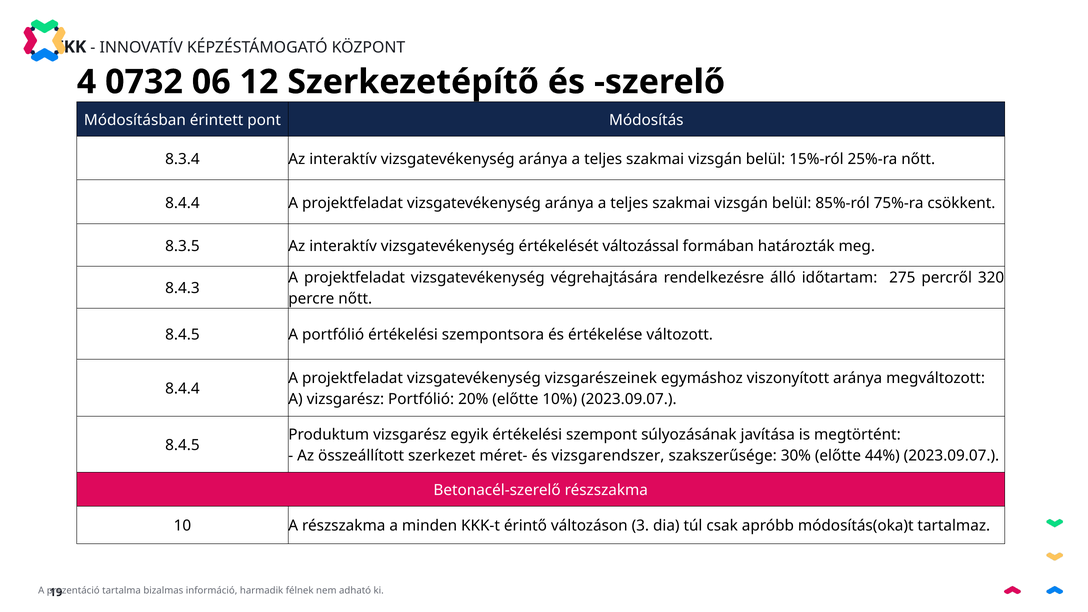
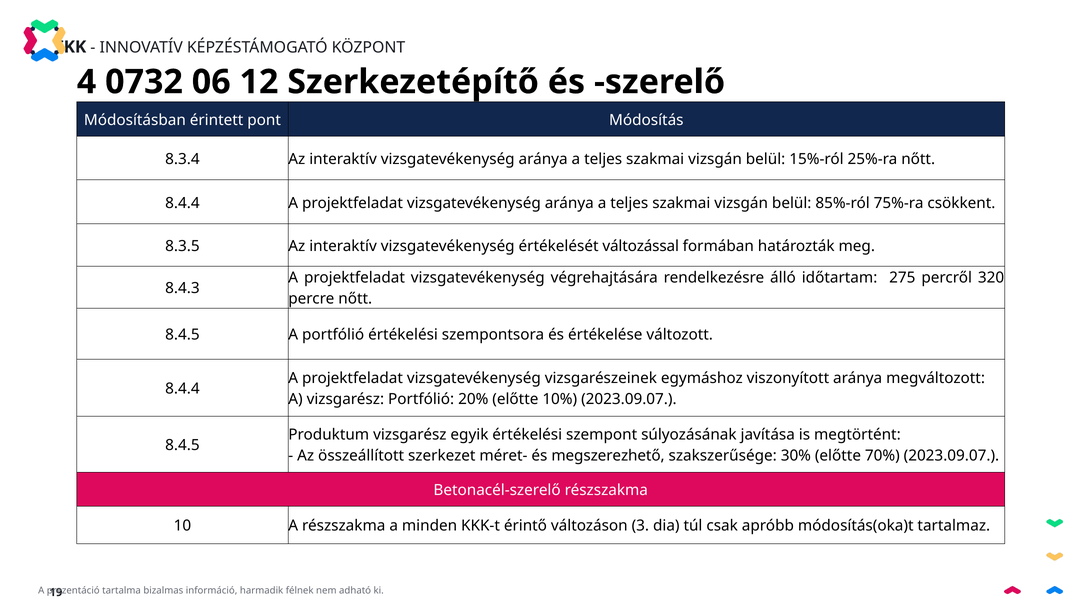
vizsgarendszer: vizsgarendszer -> megszerezhető
44%: 44% -> 70%
